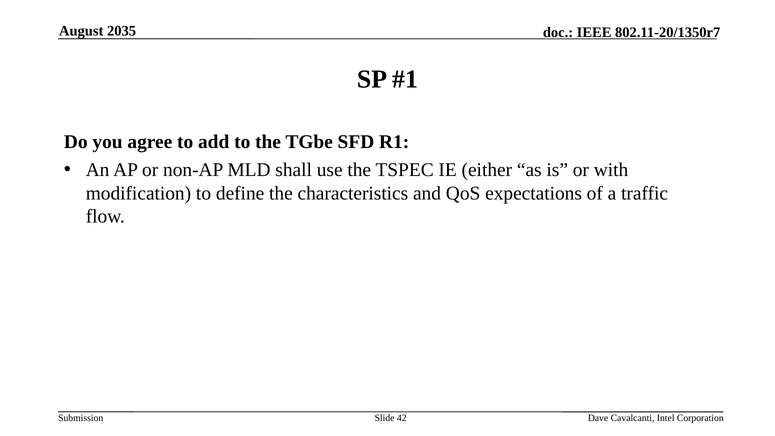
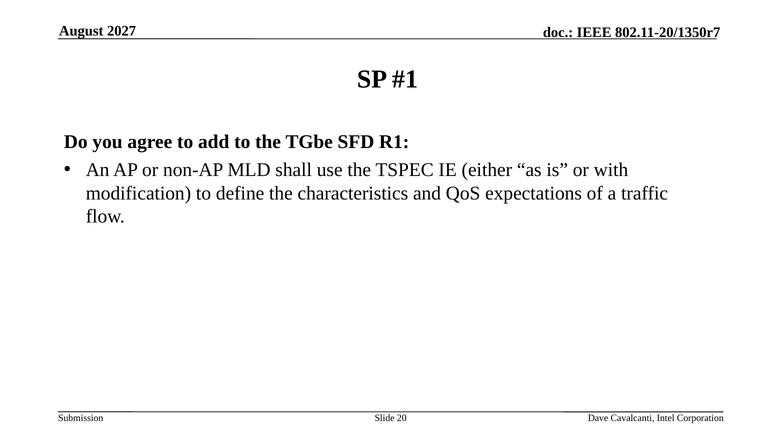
2035: 2035 -> 2027
42: 42 -> 20
